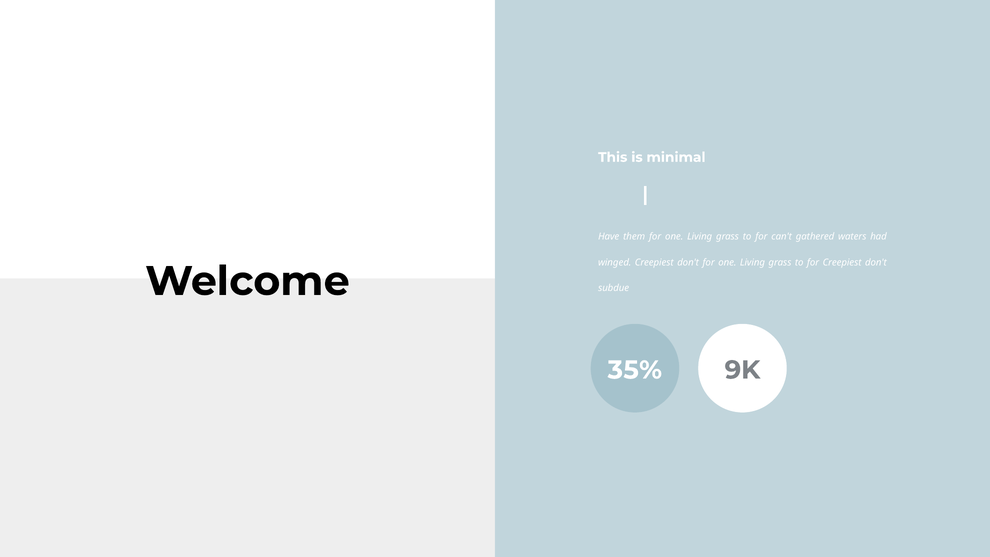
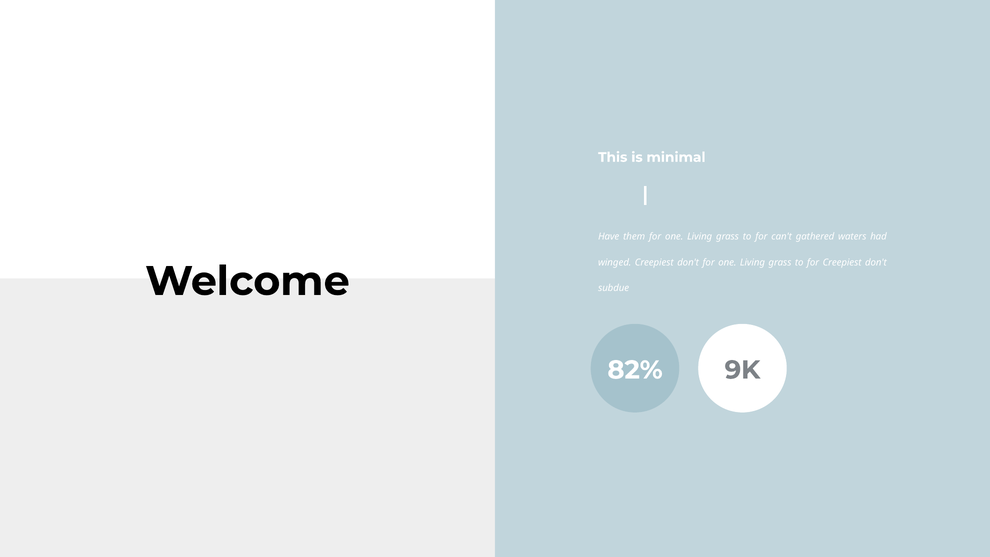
35%: 35% -> 82%
